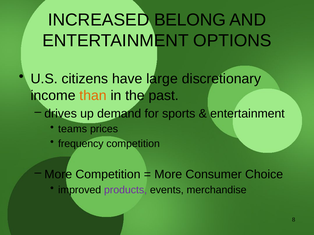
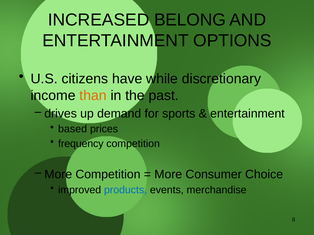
large: large -> while
teams: teams -> based
products colour: purple -> blue
